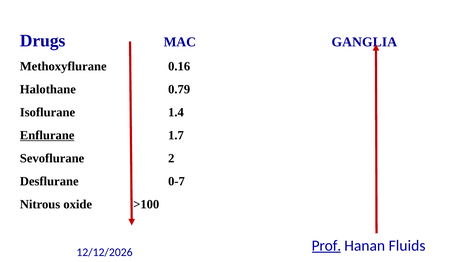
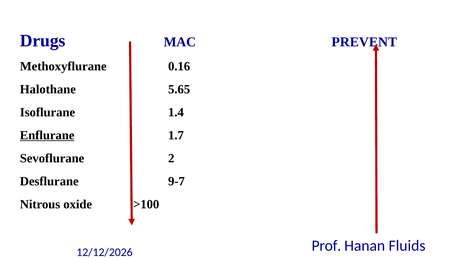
GANGLIA: GANGLIA -> PREVENT
0.79: 0.79 -> 5.65
0-7: 0-7 -> 9-7
Prof underline: present -> none
